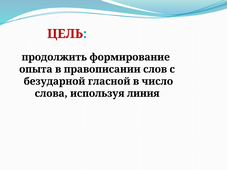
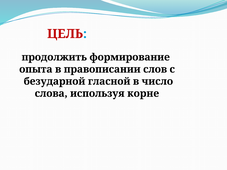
линия: линия -> корне
